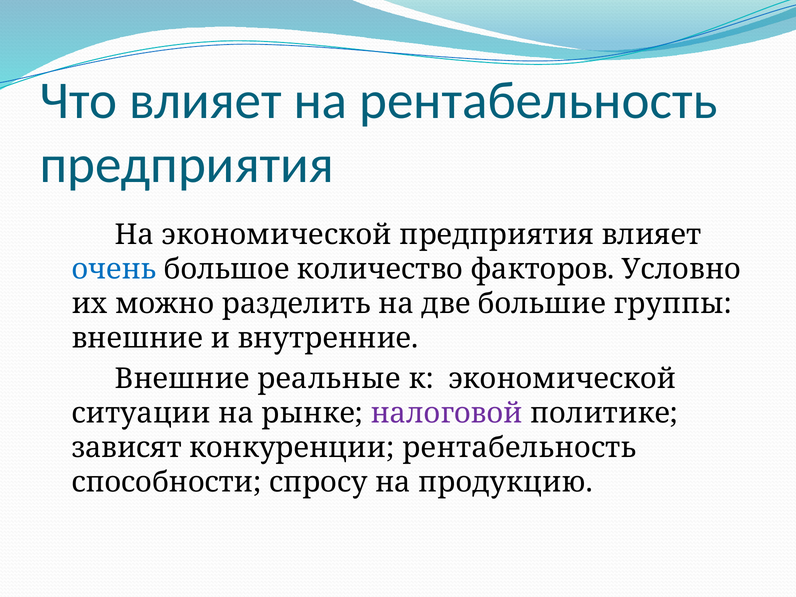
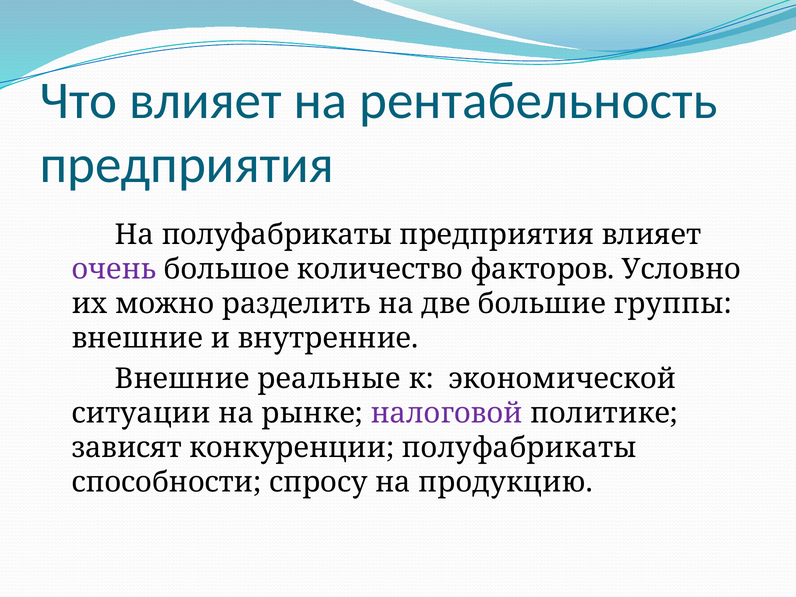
На экономической: экономической -> полуфабрикаты
очень colour: blue -> purple
конкуренции рентабельность: рентабельность -> полуфабрикаты
